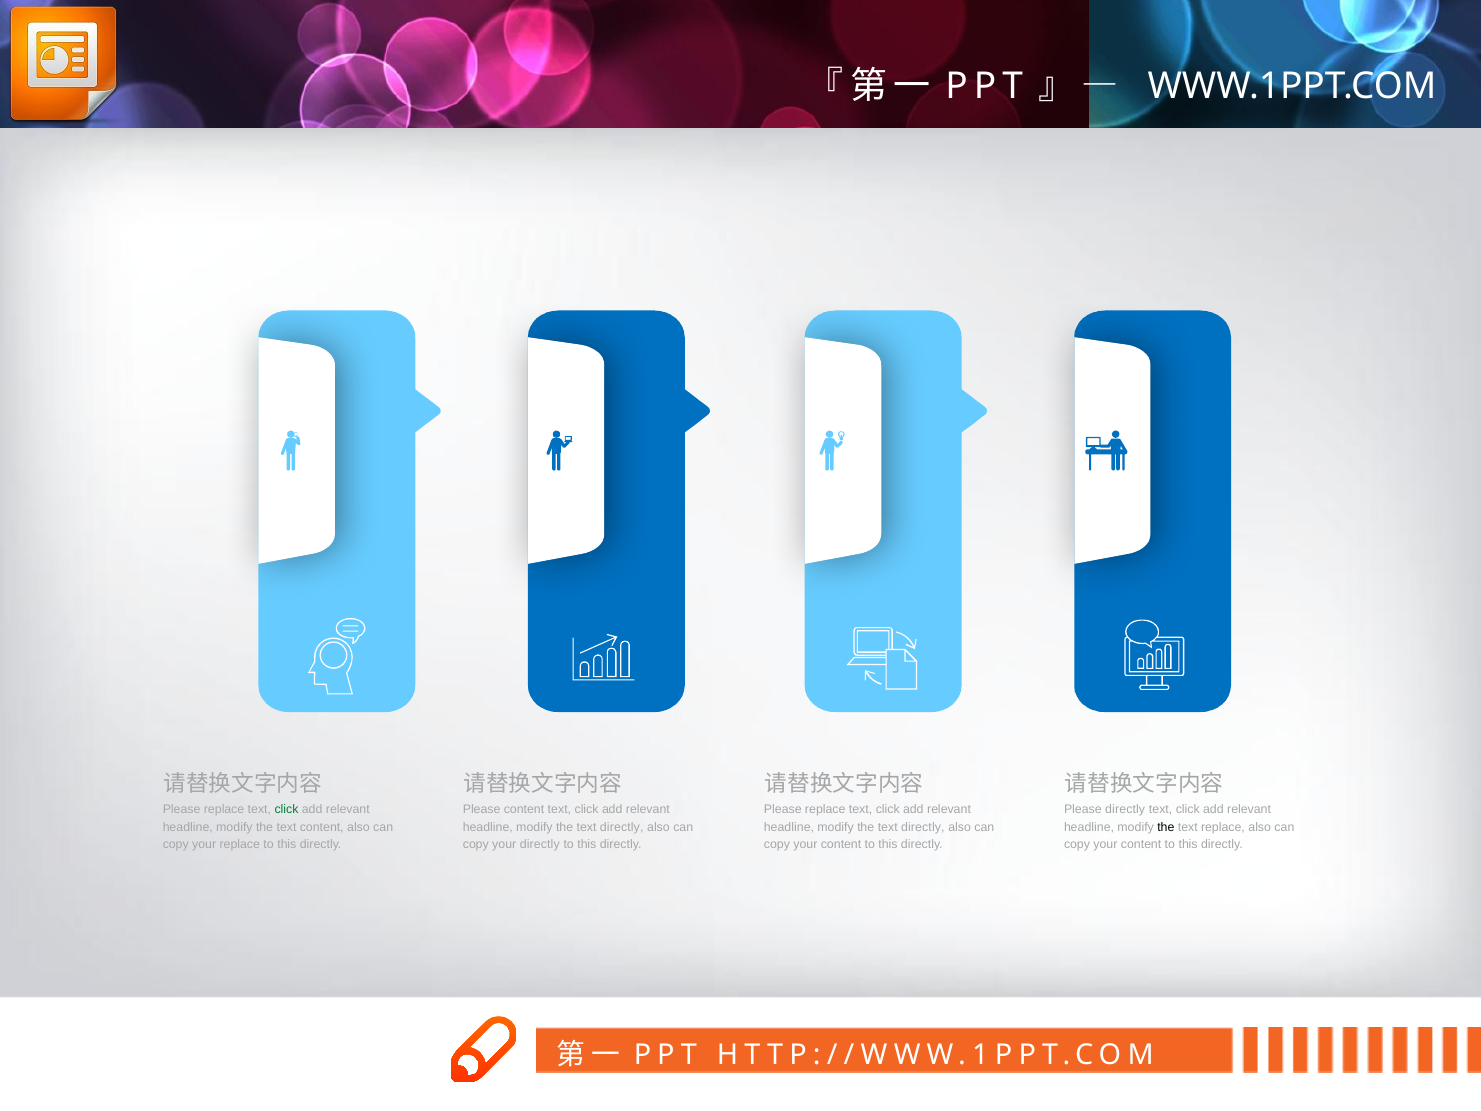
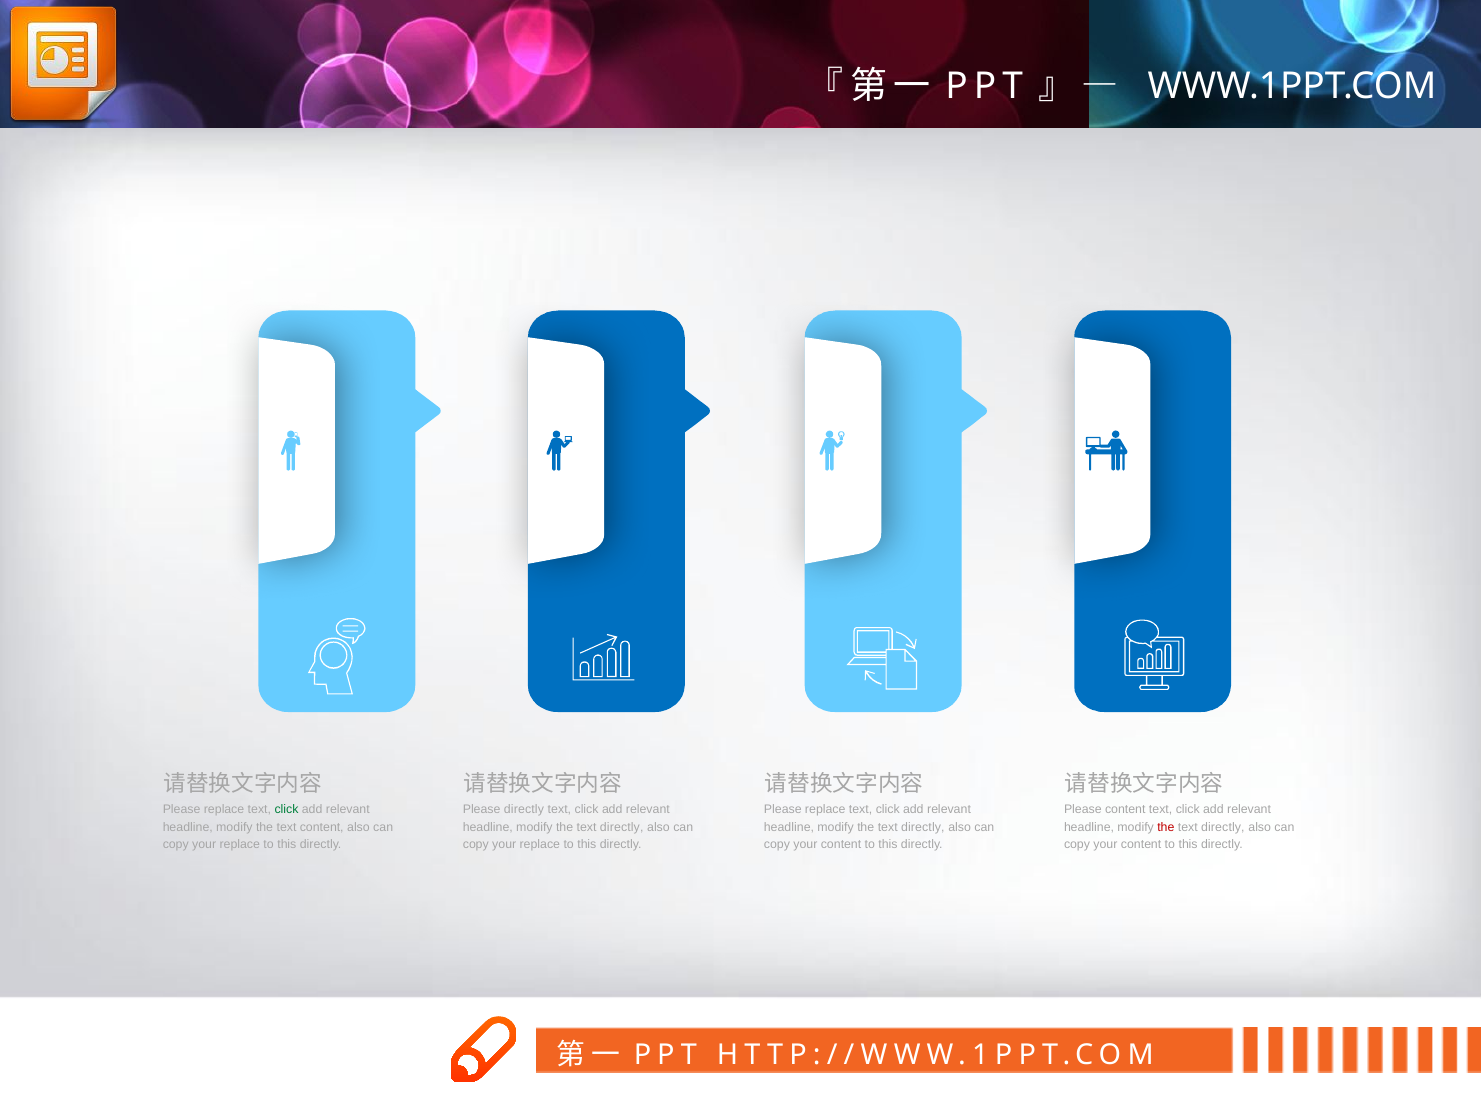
Please content: content -> directly
Please directly: directly -> content
the at (1166, 827) colour: black -> red
replace at (1223, 827): replace -> directly
directly at (540, 845): directly -> replace
